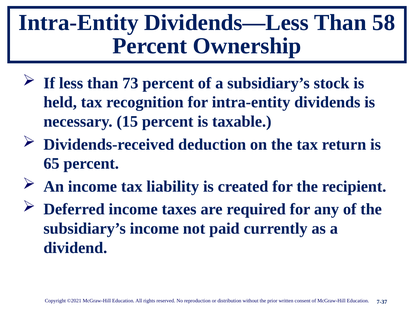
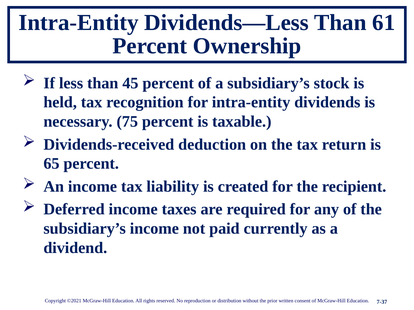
58: 58 -> 61
73: 73 -> 45
15: 15 -> 75
